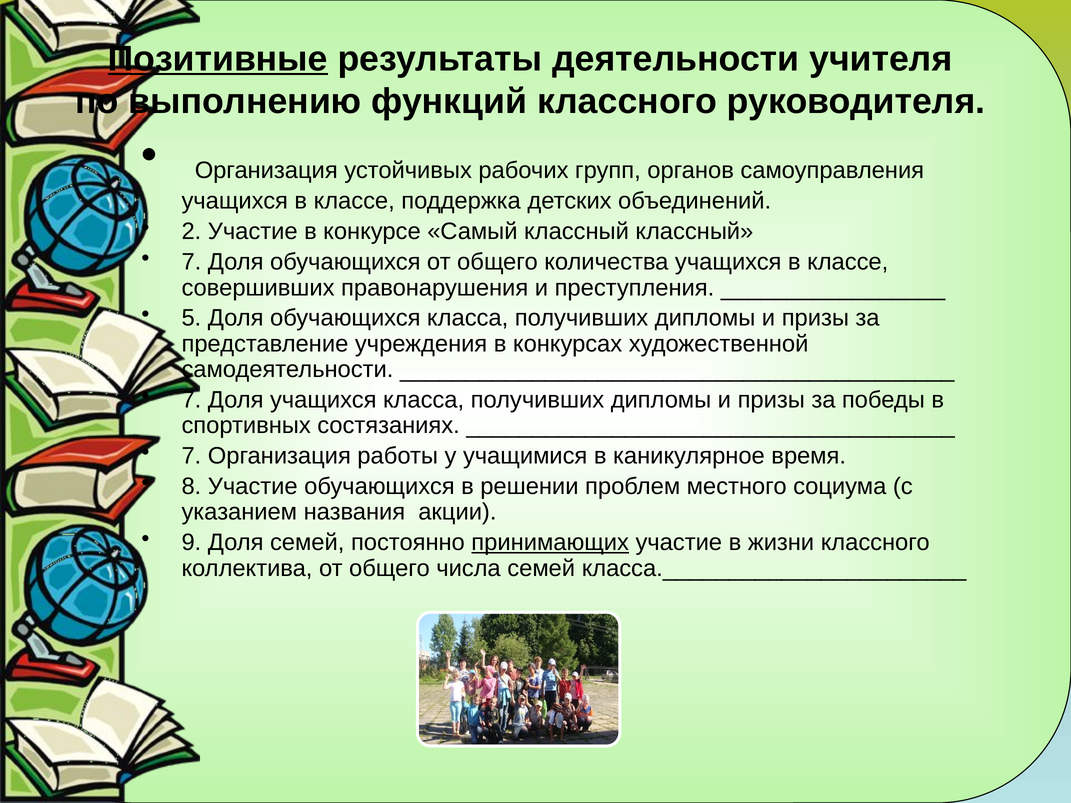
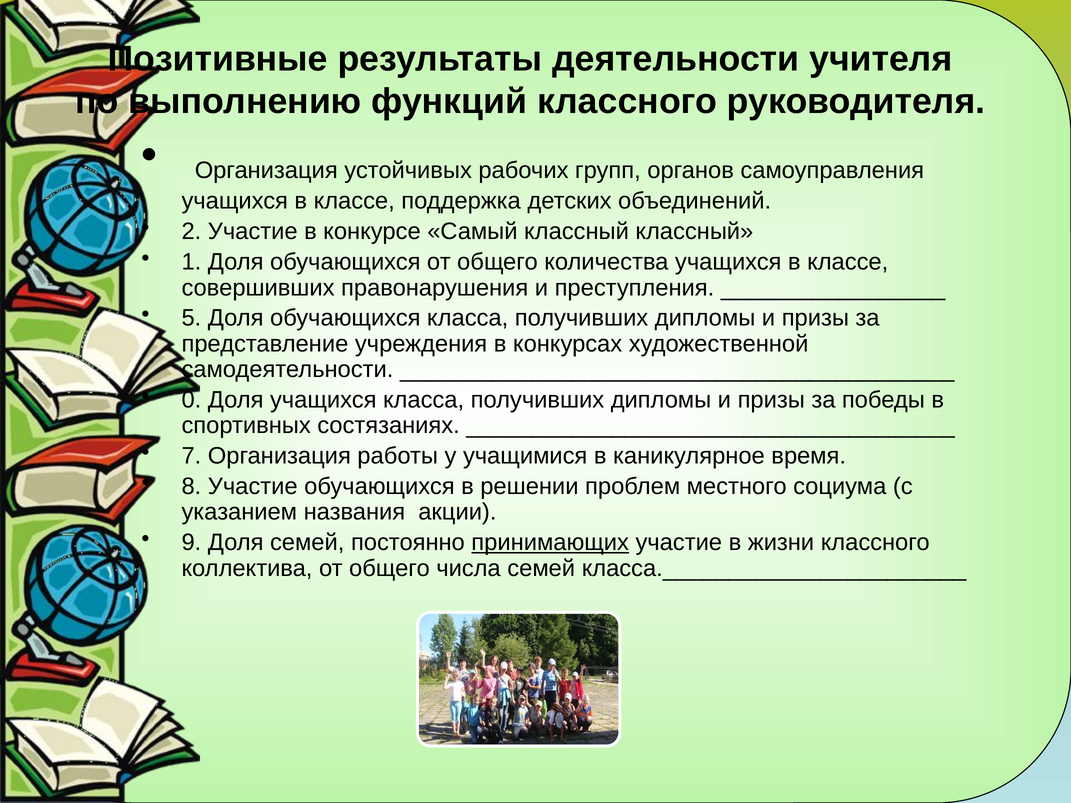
Позитивные underline: present -> none
7 at (191, 262): 7 -> 1
7 at (191, 400): 7 -> 0
